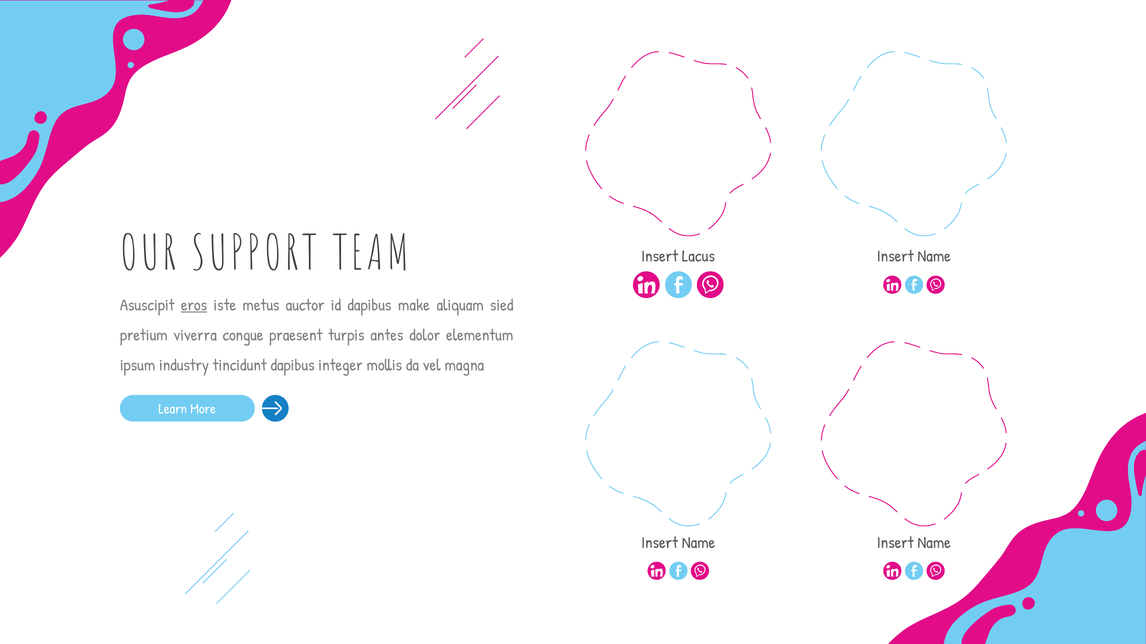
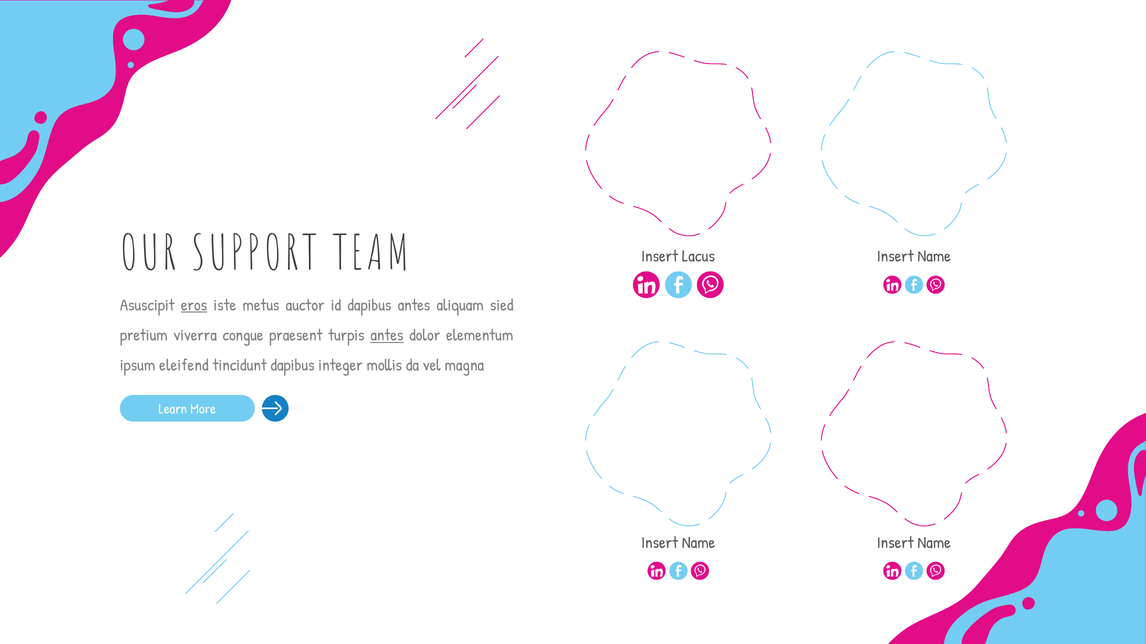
dapibus make: make -> antes
antes at (387, 335) underline: none -> present
industry: industry -> eleifend
